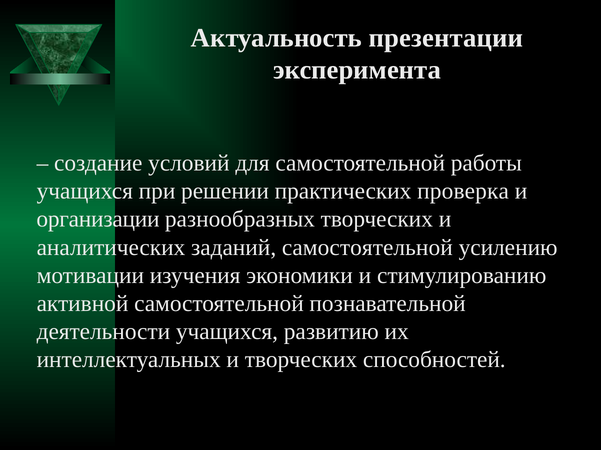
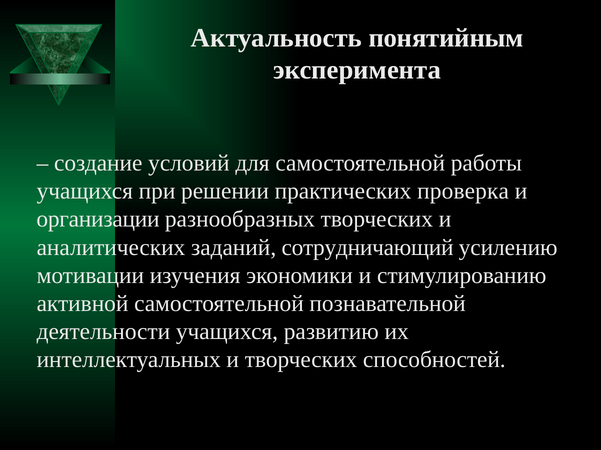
презентации: презентации -> понятийным
заданий самостоятельной: самостоятельной -> сотрудничающий
